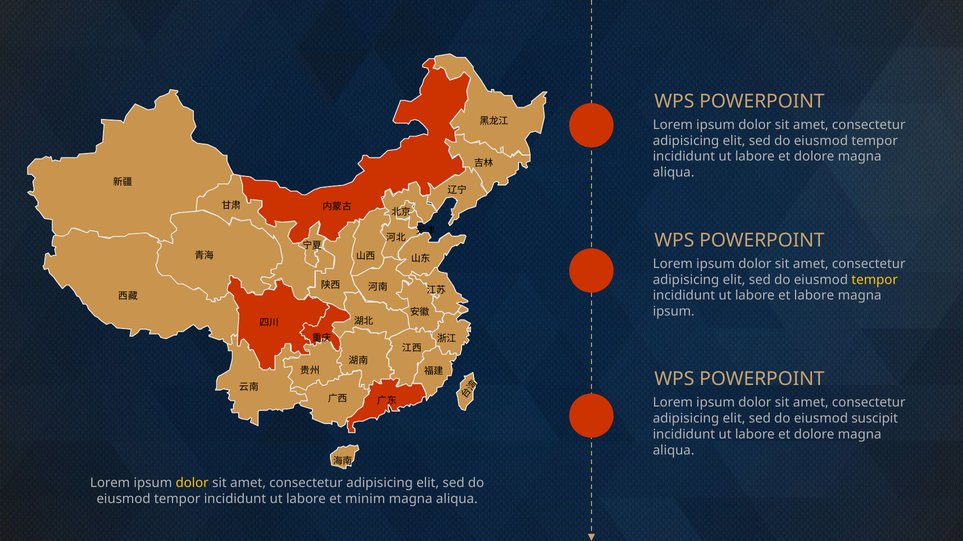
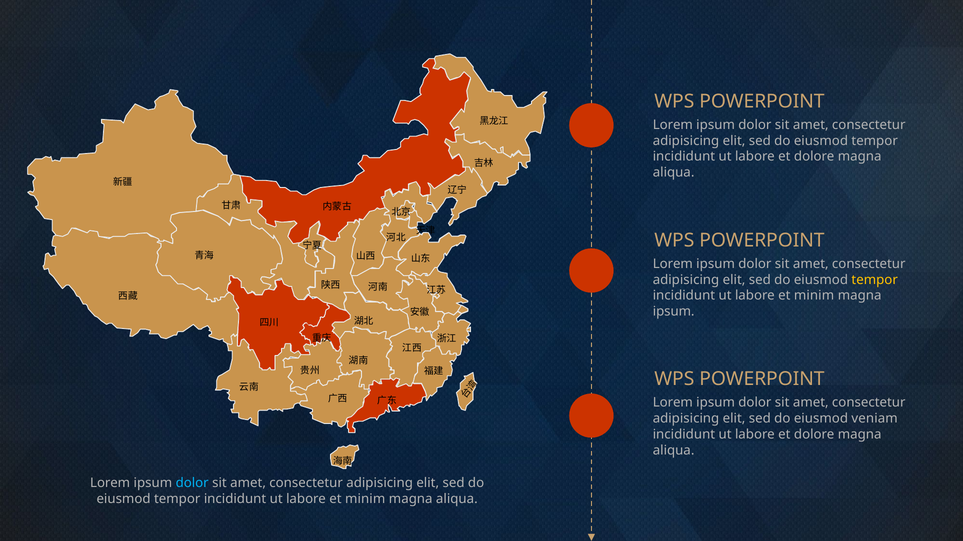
labore at (814, 296): labore -> minim
suscipit: suscipit -> veniam
dolor at (192, 483) colour: yellow -> light blue
